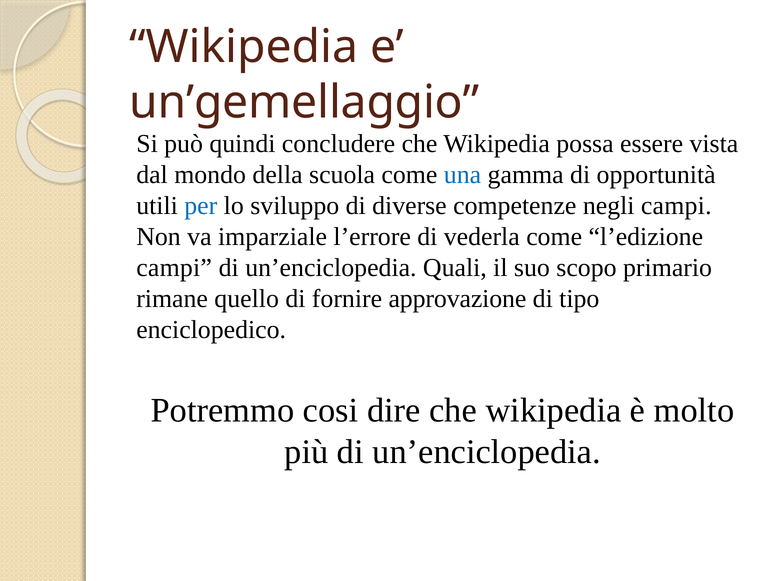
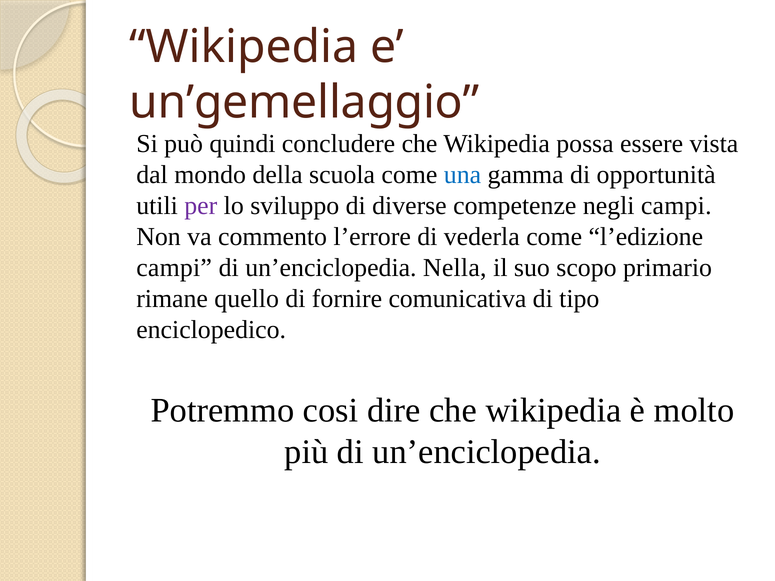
per colour: blue -> purple
imparziale: imparziale -> commento
Quali: Quali -> Nella
approvazione: approvazione -> comunicativa
